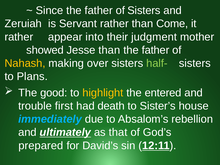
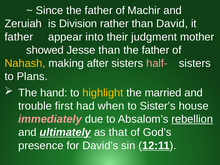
of Sisters: Sisters -> Machir
Servant: Servant -> Division
Come: Come -> David
rather at (19, 37): rather -> father
over: over -> after
half- colour: light green -> pink
good: good -> hand
entered: entered -> married
death: death -> when
immediately colour: light blue -> pink
rebellion underline: none -> present
prepared: prepared -> presence
